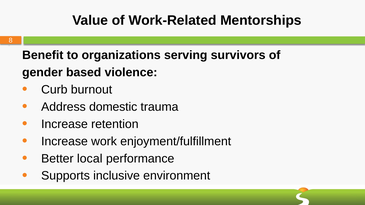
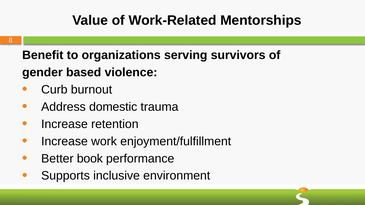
local: local -> book
